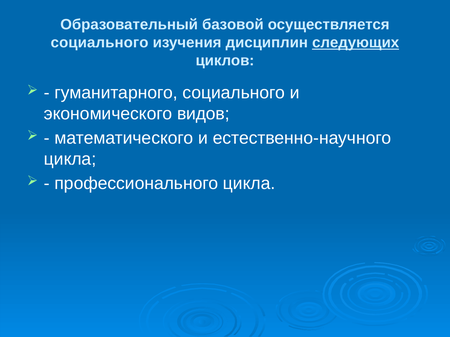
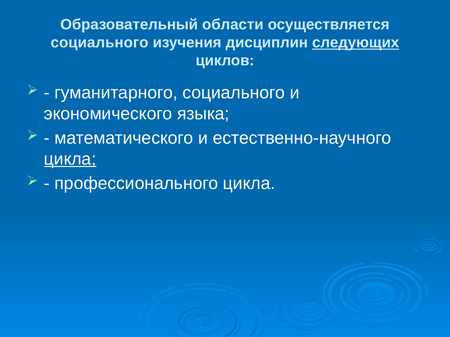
базовой: базовой -> области
видов: видов -> языка
цикла at (70, 159) underline: none -> present
